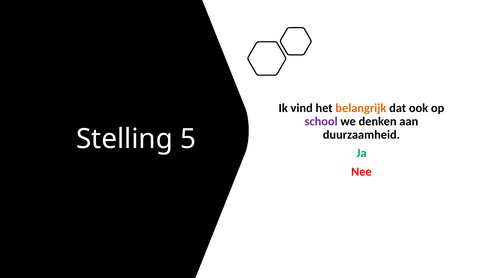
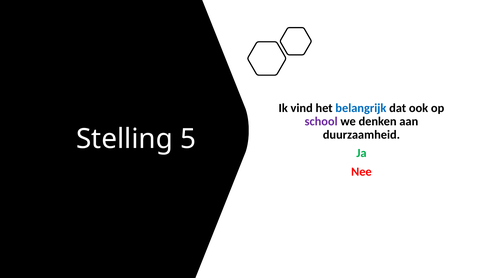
belangrijk colour: orange -> blue
